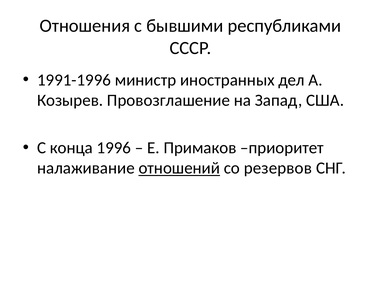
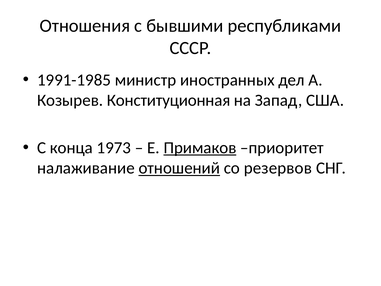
1991-1996: 1991-1996 -> 1991-1985
Провозглашение: Провозглашение -> Конституционная
1996: 1996 -> 1973
Примаков underline: none -> present
